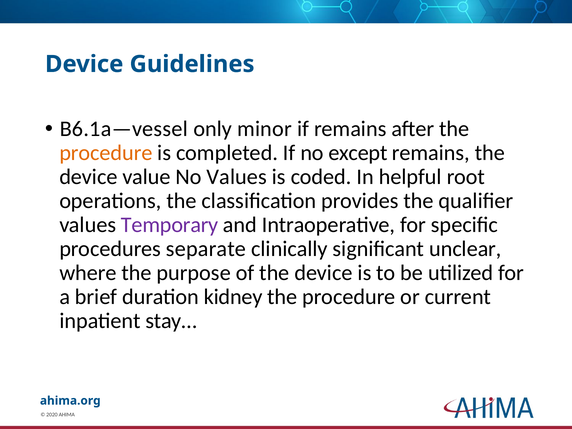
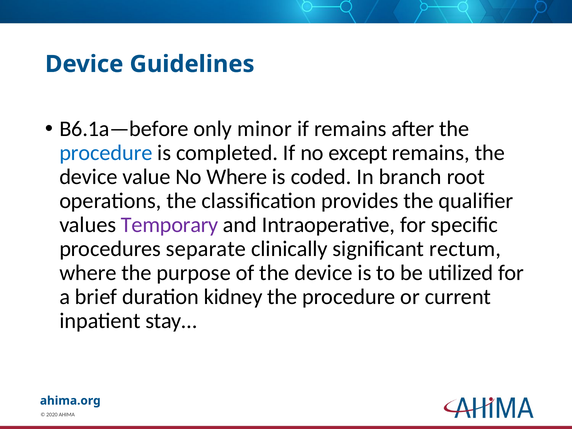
B6.1a—vessel: B6.1a—vessel -> B6.1a—before
procedure at (106, 153) colour: orange -> blue
No Values: Values -> Where
helpful: helpful -> branch
unclear: unclear -> rectum
